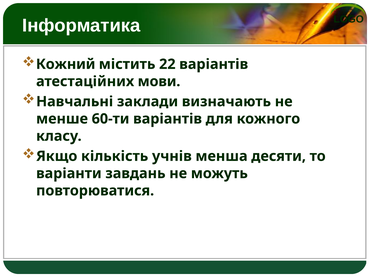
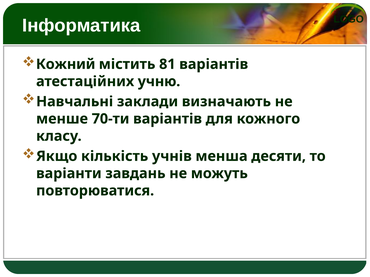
22: 22 -> 81
мови: мови -> учню
60-ти: 60-ти -> 70-ти
